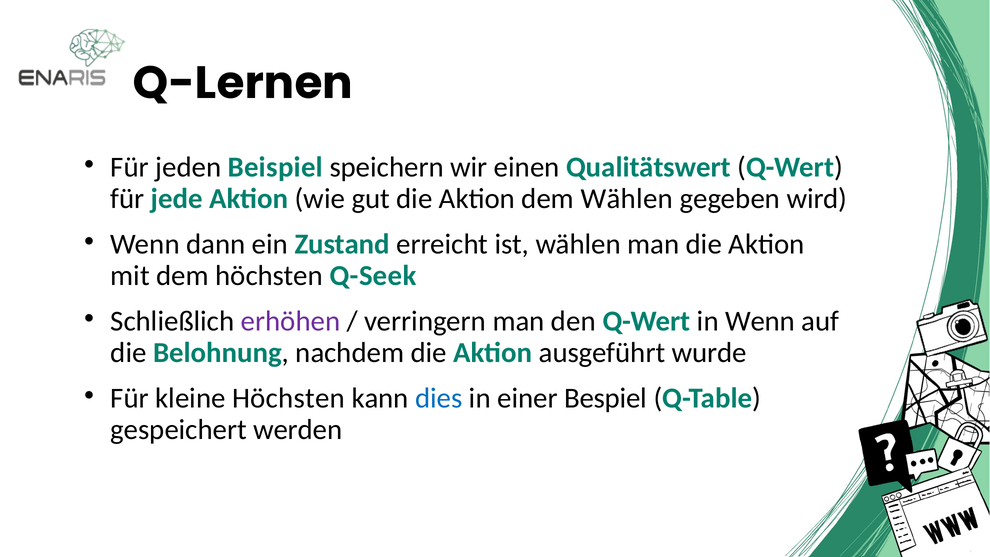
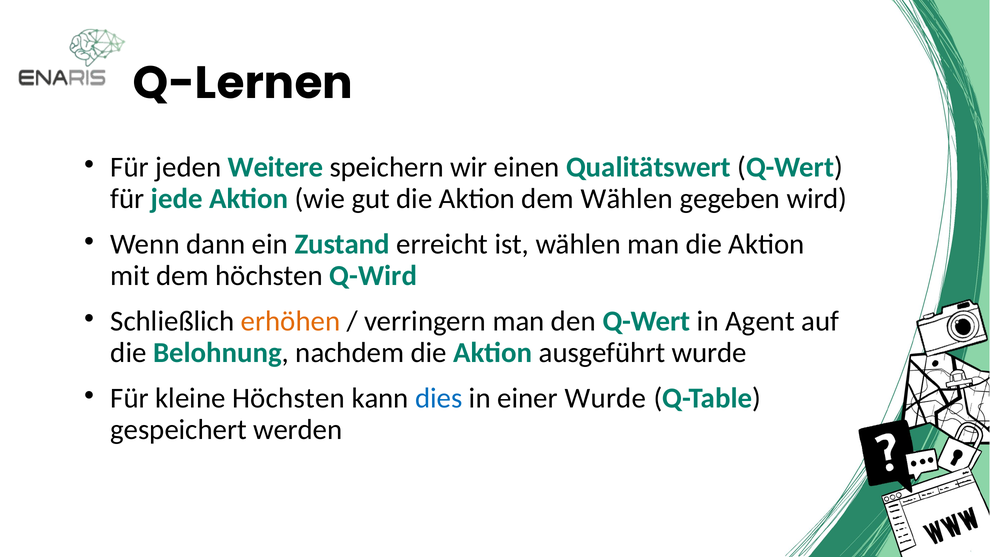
Beispiel: Beispiel -> Weitere
Q-Seek: Q-Seek -> Q-Wird
erhöhen colour: purple -> orange
in Wenn: Wenn -> Agent
einer Bespiel: Bespiel -> Wurde
